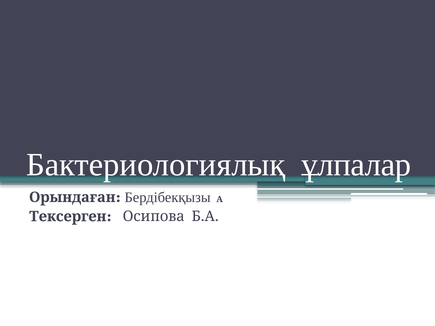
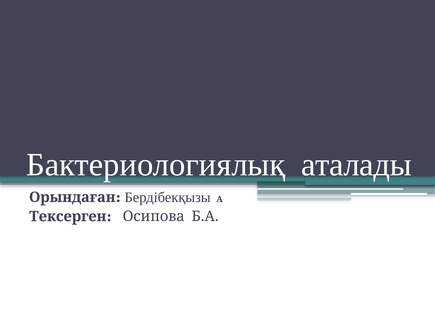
ұлпалар: ұлпалар -> аталады
